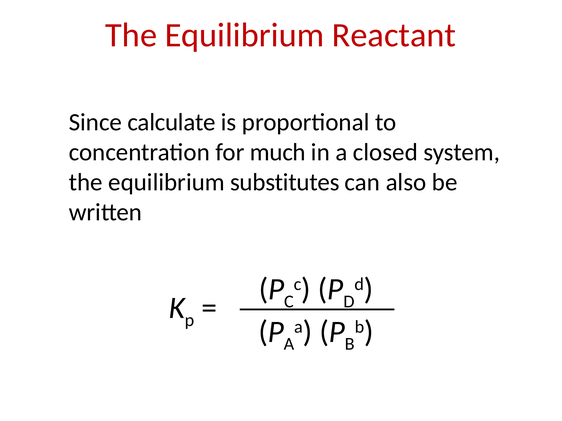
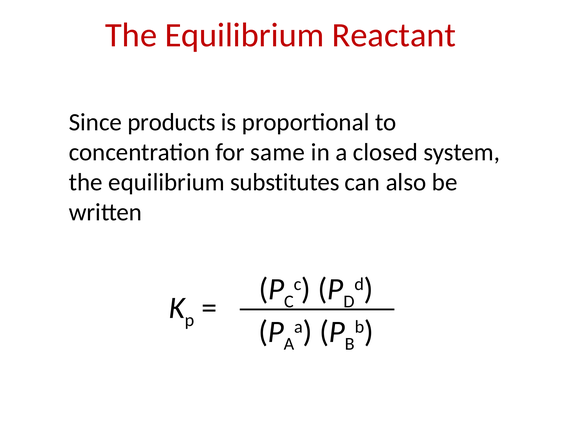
calculate: calculate -> products
much: much -> same
